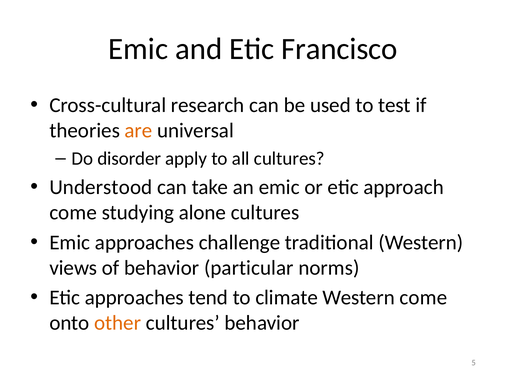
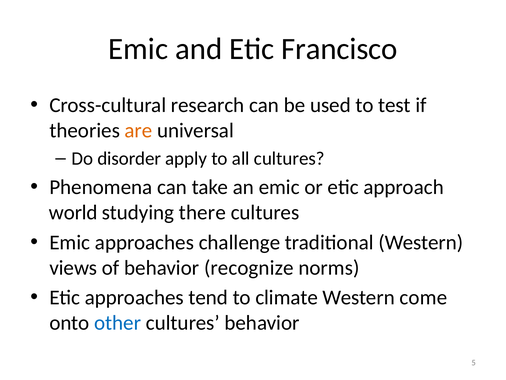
Understood: Understood -> Phenomena
come at (73, 212): come -> world
alone: alone -> there
particular: particular -> recognize
other colour: orange -> blue
